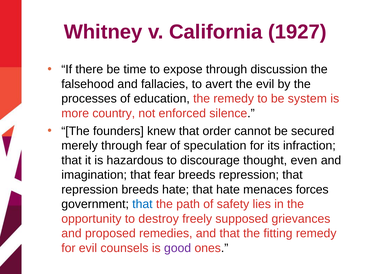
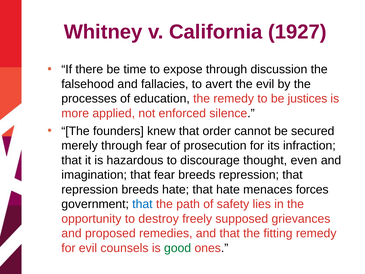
system: system -> justices
country: country -> applied
speculation: speculation -> prosecution
good colour: purple -> green
